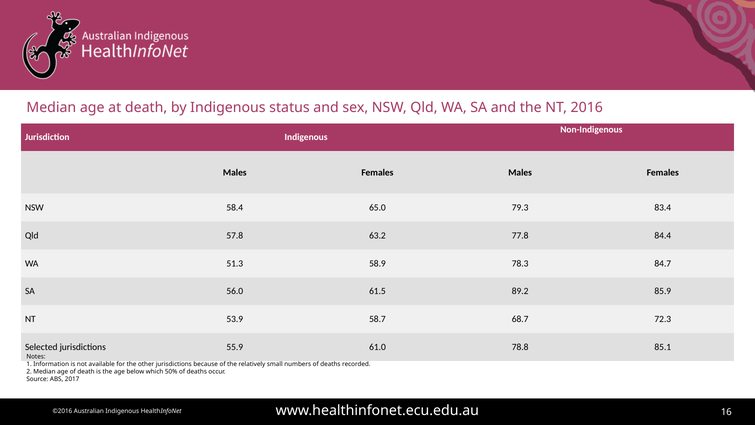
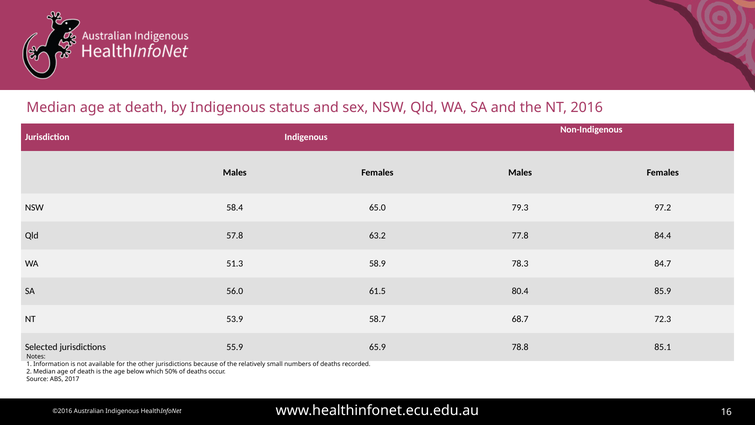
83.4: 83.4 -> 97.2
89.2: 89.2 -> 80.4
61.0: 61.0 -> 65.9
